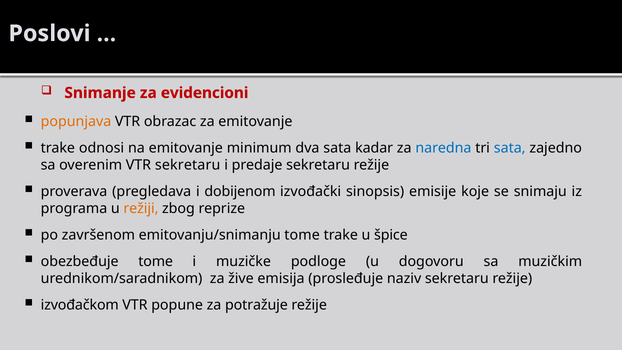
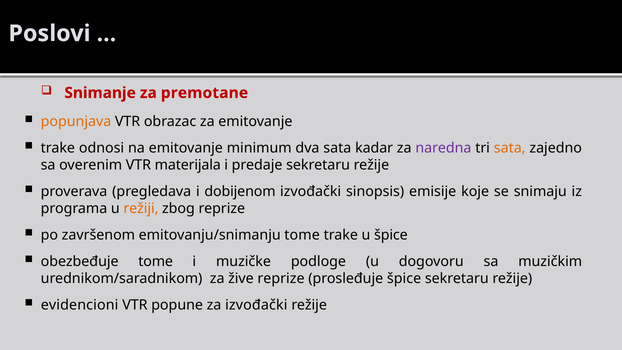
evidencioni: evidencioni -> premotane
naredna colour: blue -> purple
sata at (510, 148) colour: blue -> orange
VTR sekretaru: sekretaru -> materijala
žive emisija: emisija -> reprize
prosleđuje naziv: naziv -> špice
izvođačkom: izvođačkom -> evidencioni
za potražuje: potražuje -> izvođački
